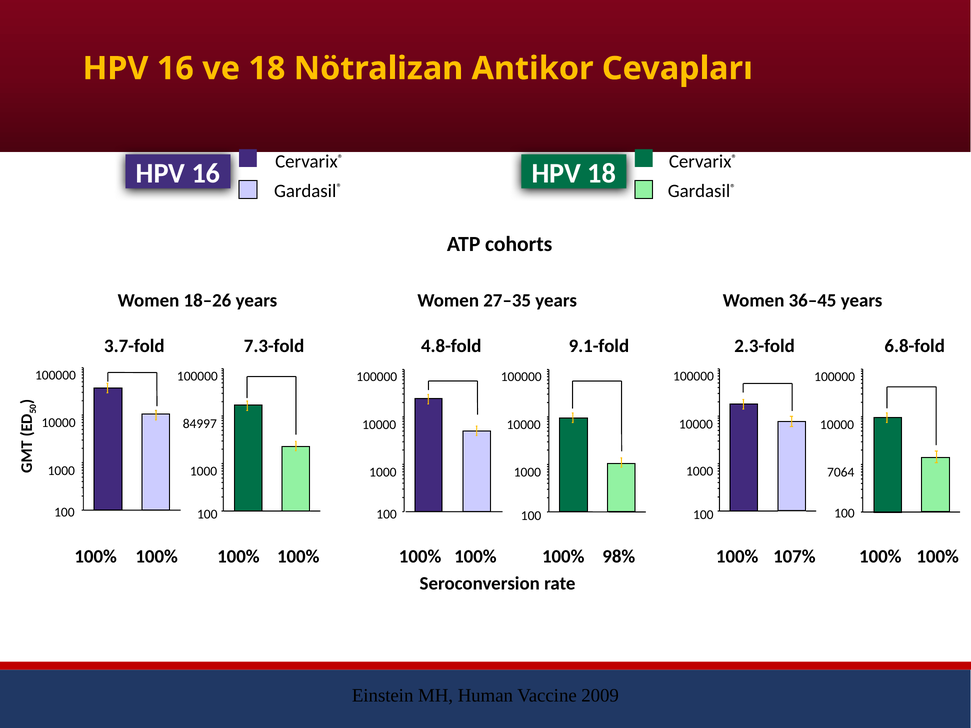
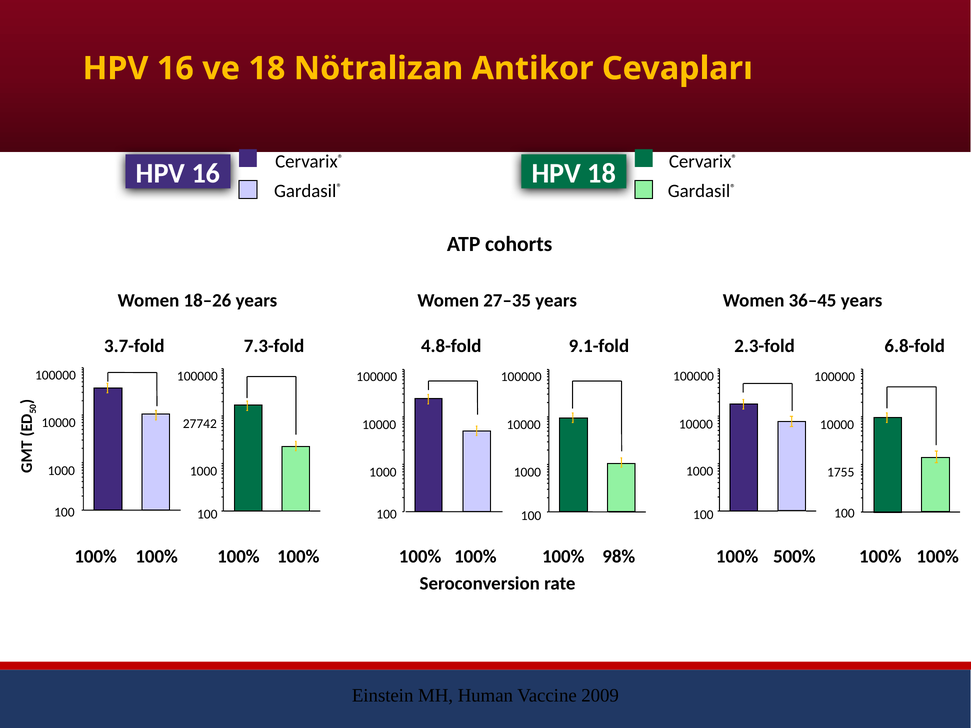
84997: 84997 -> 27742
7064: 7064 -> 1755
107%: 107% -> 500%
